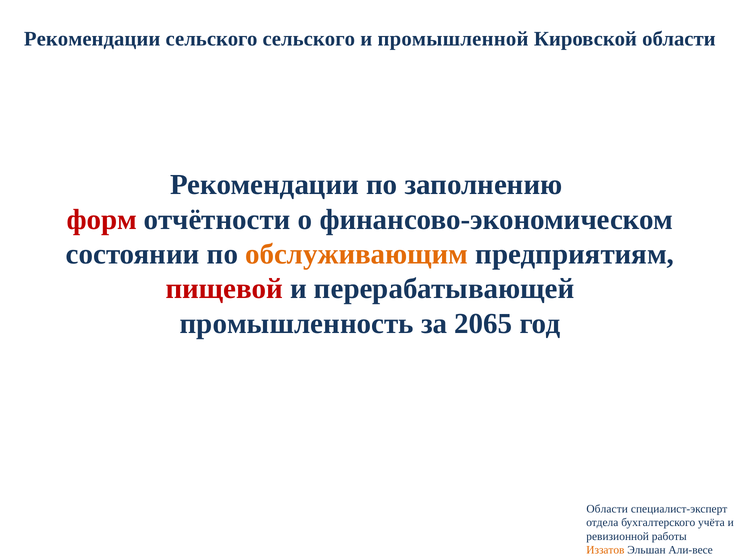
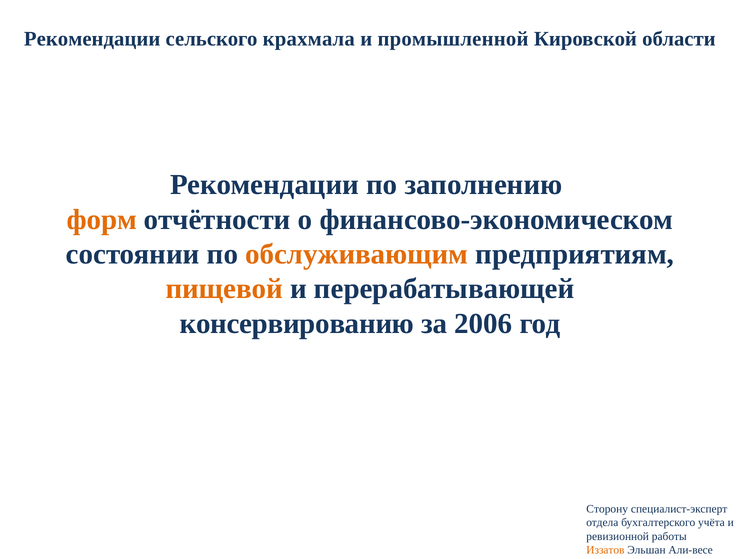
сельского сельского: сельского -> крахмала
форм colour: red -> orange
пищевой colour: red -> orange
промышленность: промышленность -> консервированию
2065: 2065 -> 2006
Области at (607, 509): Области -> Сторону
